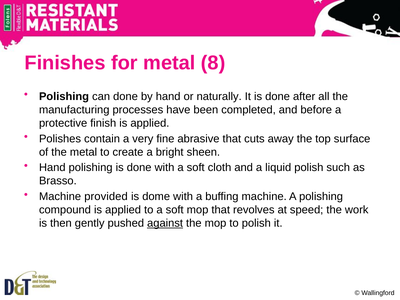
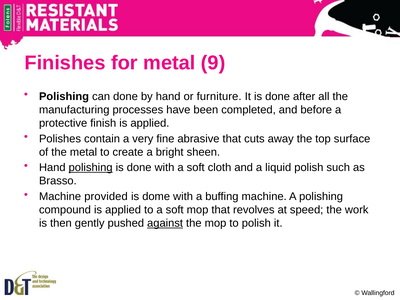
8: 8 -> 9
naturally: naturally -> furniture
polishing at (91, 168) underline: none -> present
